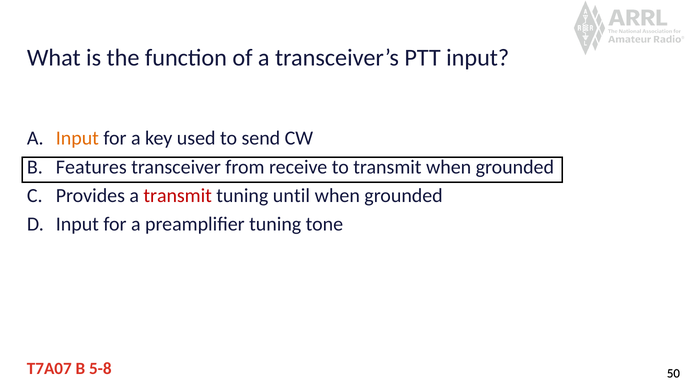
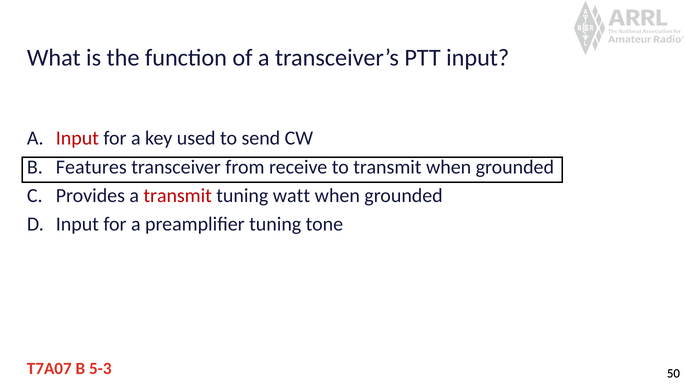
Input at (77, 138) colour: orange -> red
until: until -> watt
5-8: 5-8 -> 5-3
